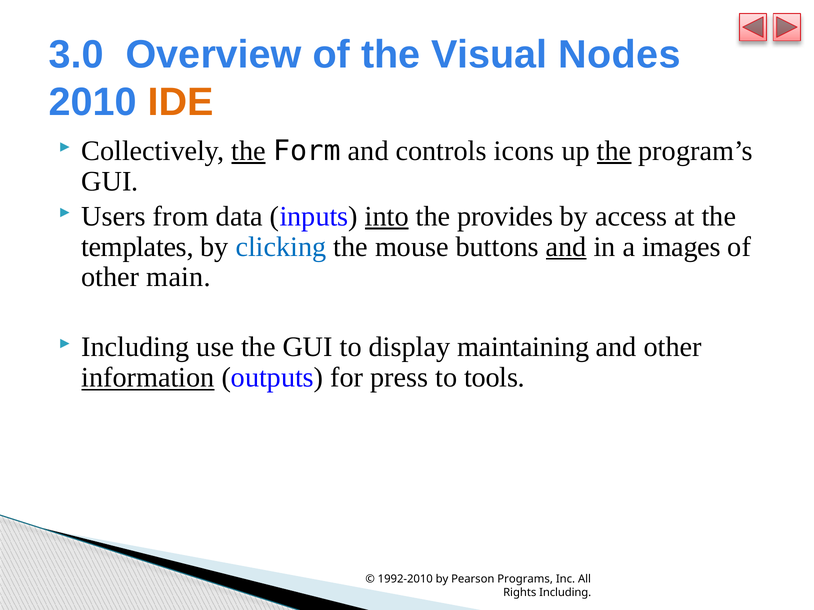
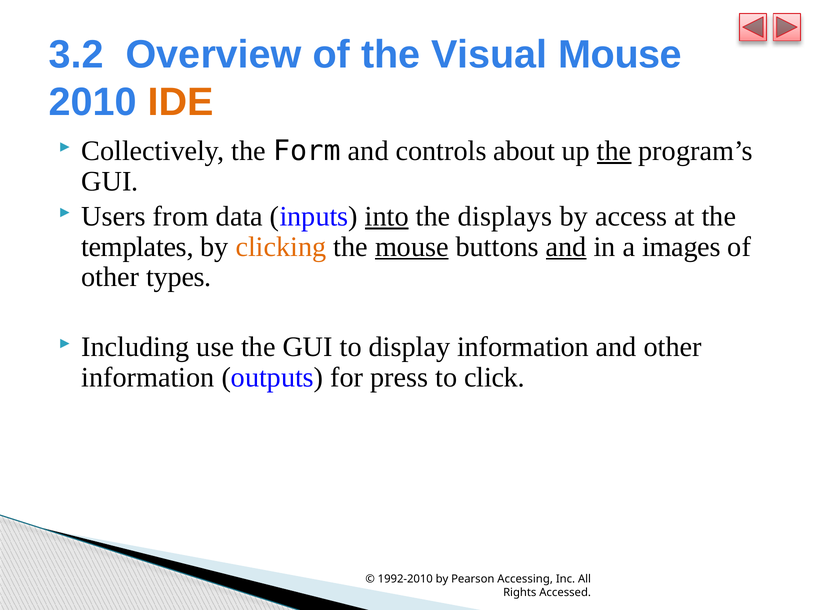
3.0: 3.0 -> 3.2
Visual Nodes: Nodes -> Mouse
the at (249, 151) underline: present -> none
icons: icons -> about
provides: provides -> displays
clicking colour: blue -> orange
mouse at (412, 247) underline: none -> present
main: main -> types
display maintaining: maintaining -> information
information at (148, 378) underline: present -> none
tools: tools -> click
Programs: Programs -> Accessing
Rights Including: Including -> Accessed
